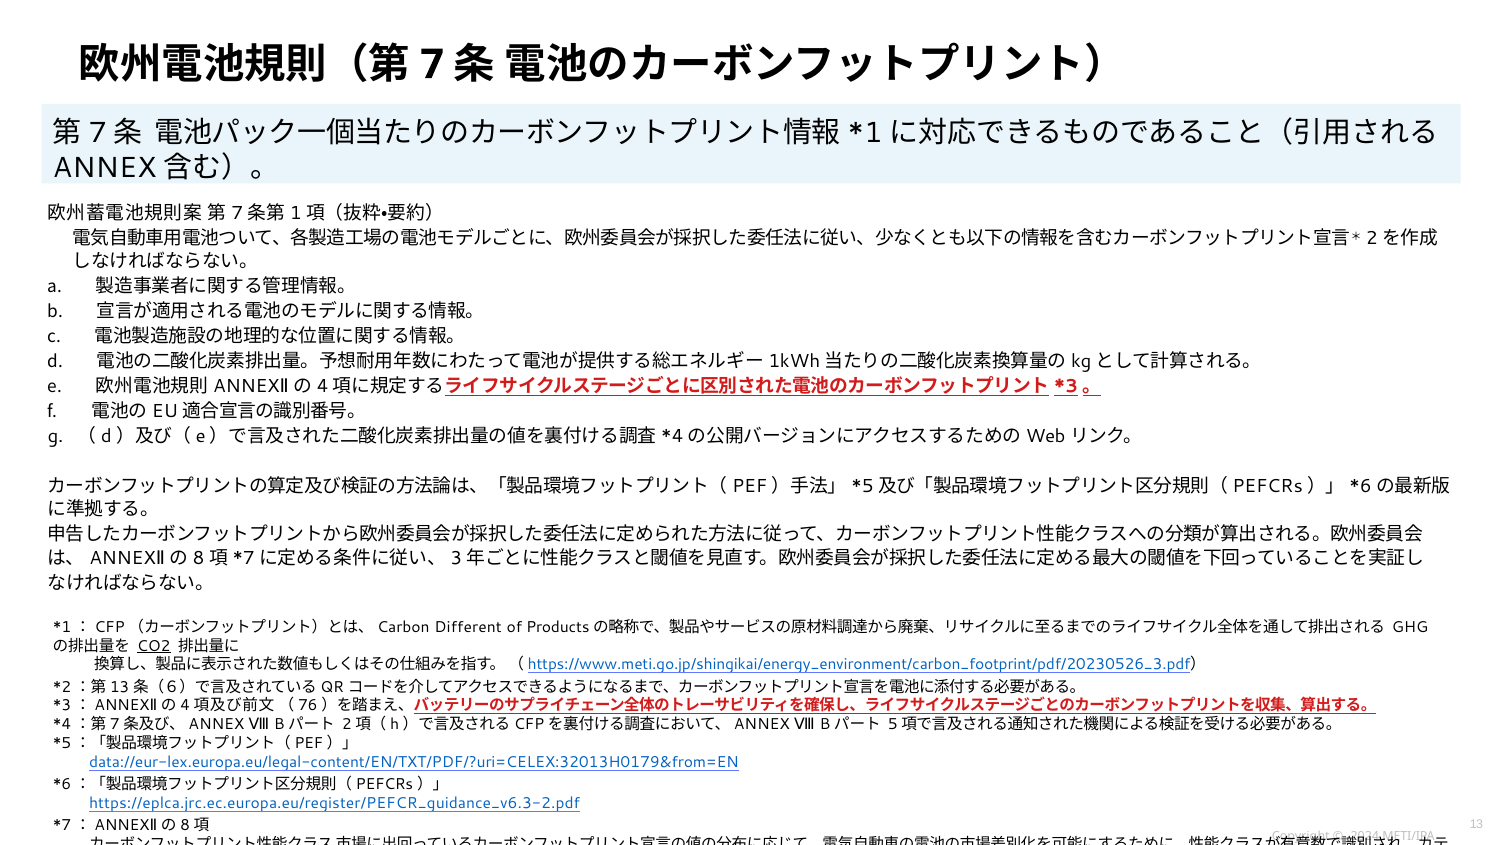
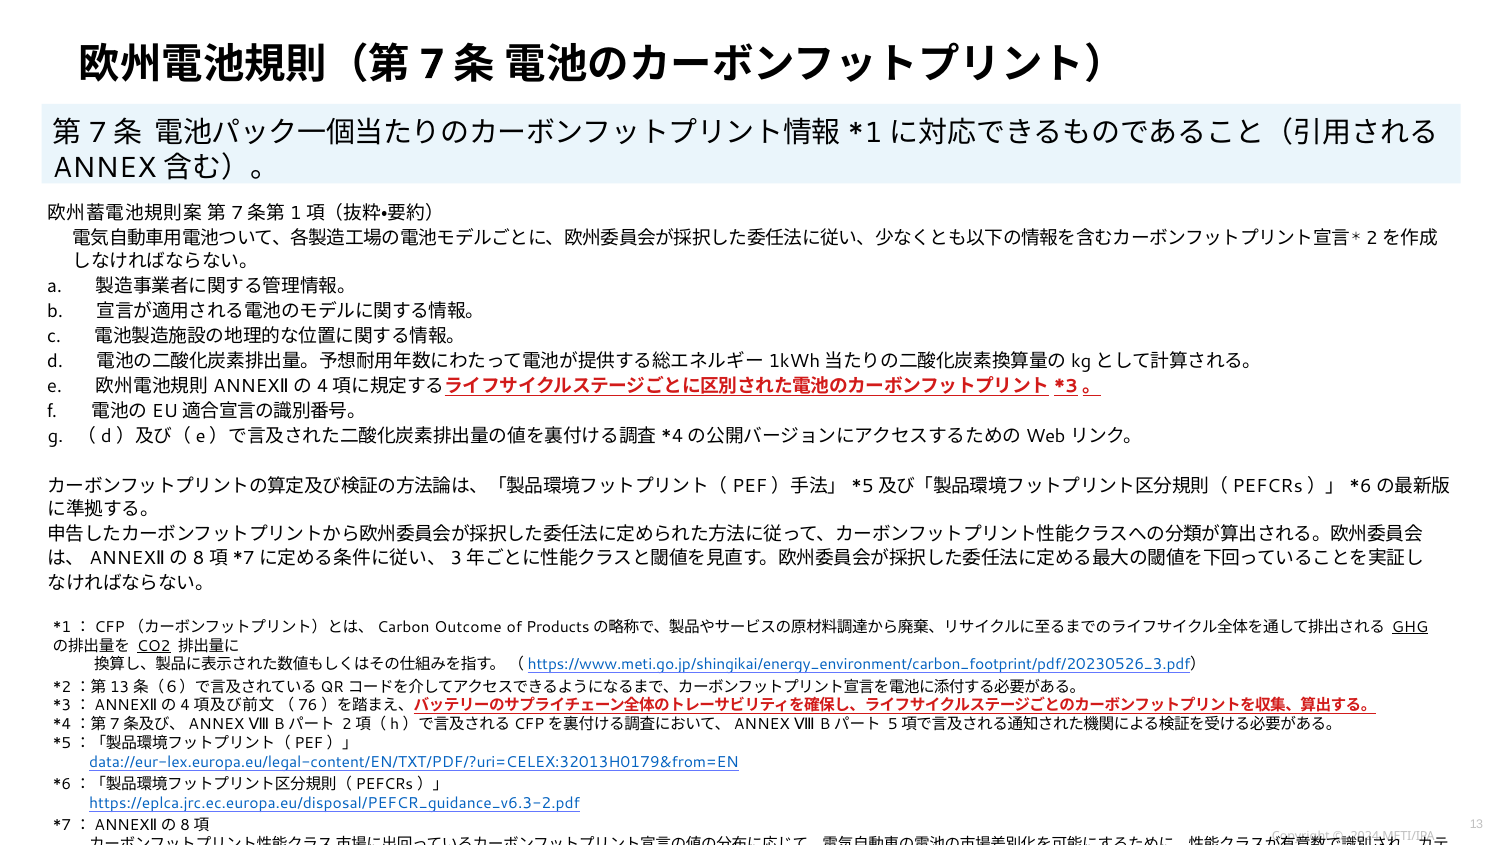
Different: Different -> Outcome
GHG underline: none -> present
https://eplca.jrc.ec.europa.eu/register/PEFCR_guidance_v6.3-2.pdf: https://eplca.jrc.ec.europa.eu/register/PEFCR_guidance_v6.3-2.pdf -> https://eplca.jrc.ec.europa.eu/disposal/PEFCR_guidance_v6.3-2.pdf
